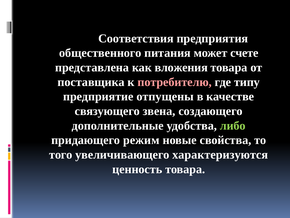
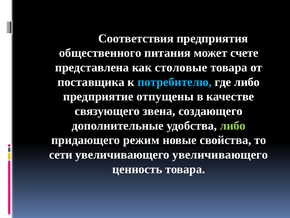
вложения: вложения -> столовые
потребителю colour: pink -> light blue
где типу: типу -> либо
того: того -> сети
увеличивающего характеризуются: характеризуются -> увеличивающего
